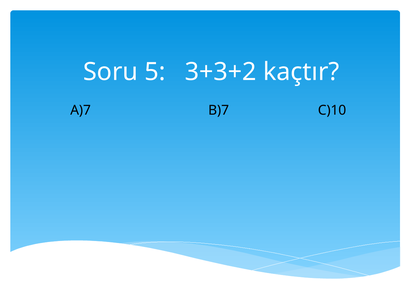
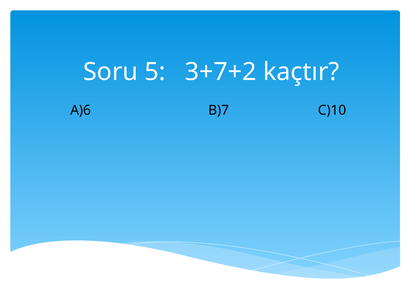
3+3+2: 3+3+2 -> 3+7+2
A)7: A)7 -> A)6
